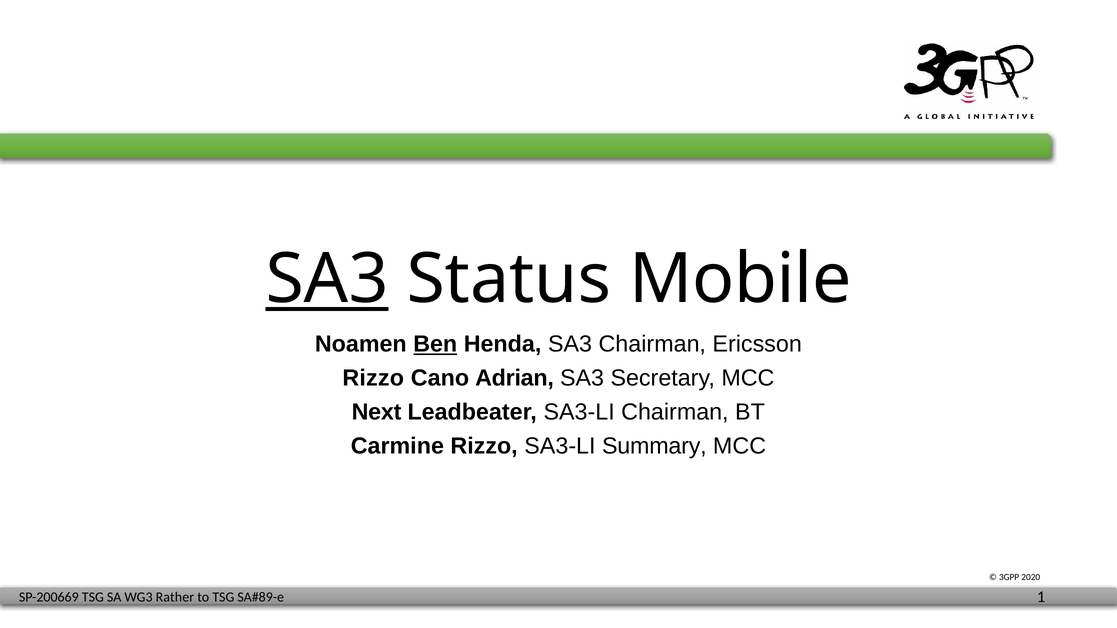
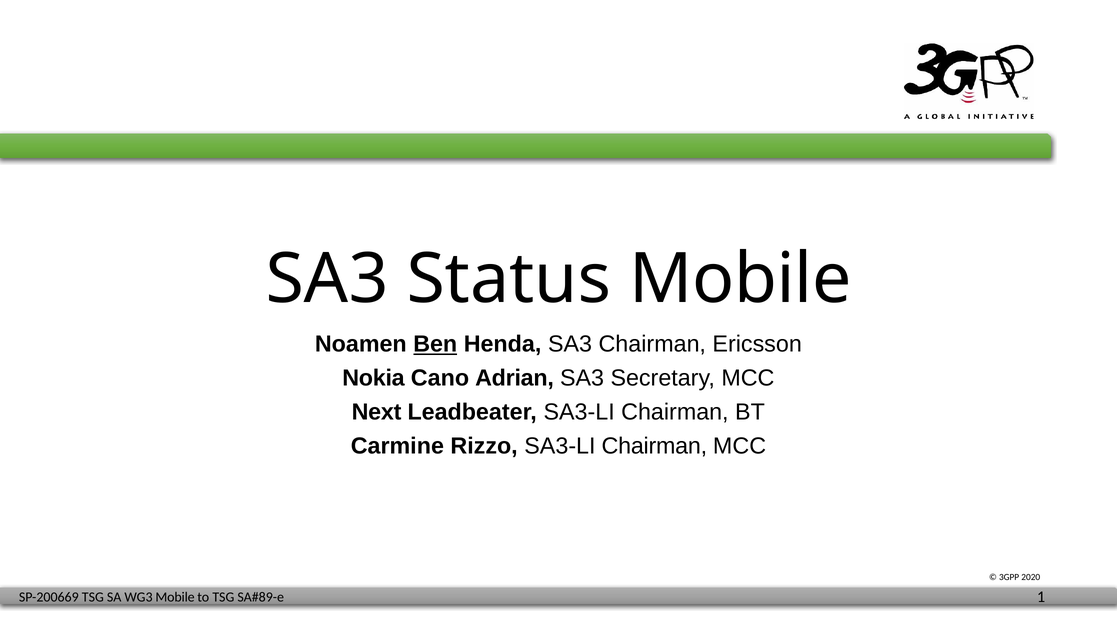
SA3 at (327, 279) underline: present -> none
Rizzo at (373, 378): Rizzo -> Nokia
Rizzo SA3-LI Summary: Summary -> Chairman
Rather at (175, 597): Rather -> Mobile
